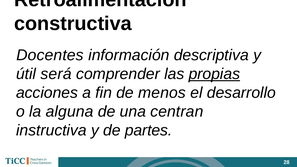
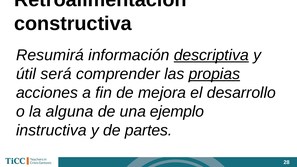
Docentes: Docentes -> Resumirá
descriptiva underline: none -> present
menos: menos -> mejora
centran: centran -> ejemplo
